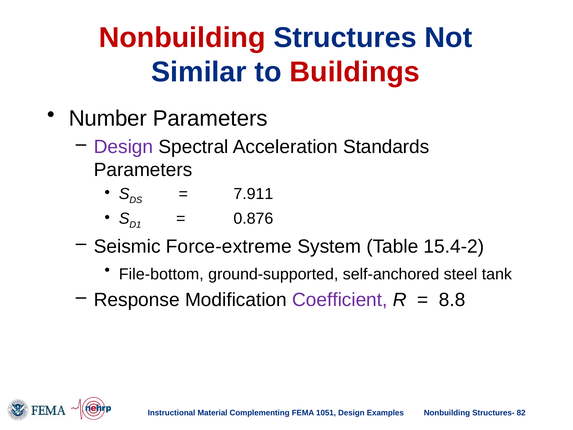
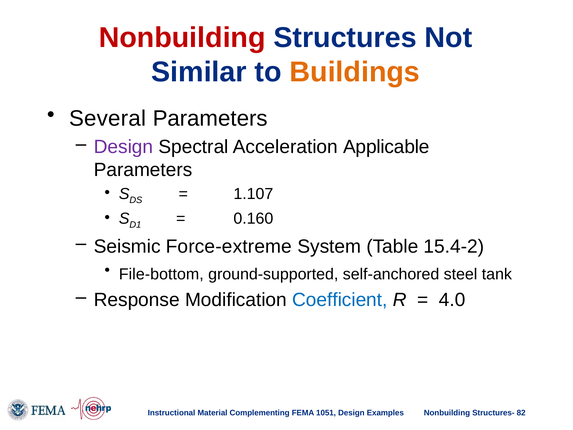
Buildings colour: red -> orange
Number: Number -> Several
Standards: Standards -> Applicable
7.911: 7.911 -> 1.107
0.876: 0.876 -> 0.160
Coefficient colour: purple -> blue
8.8: 8.8 -> 4.0
